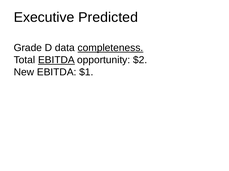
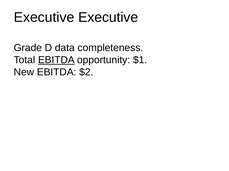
Executive Predicted: Predicted -> Executive
completeness underline: present -> none
$2: $2 -> $1
$1: $1 -> $2
